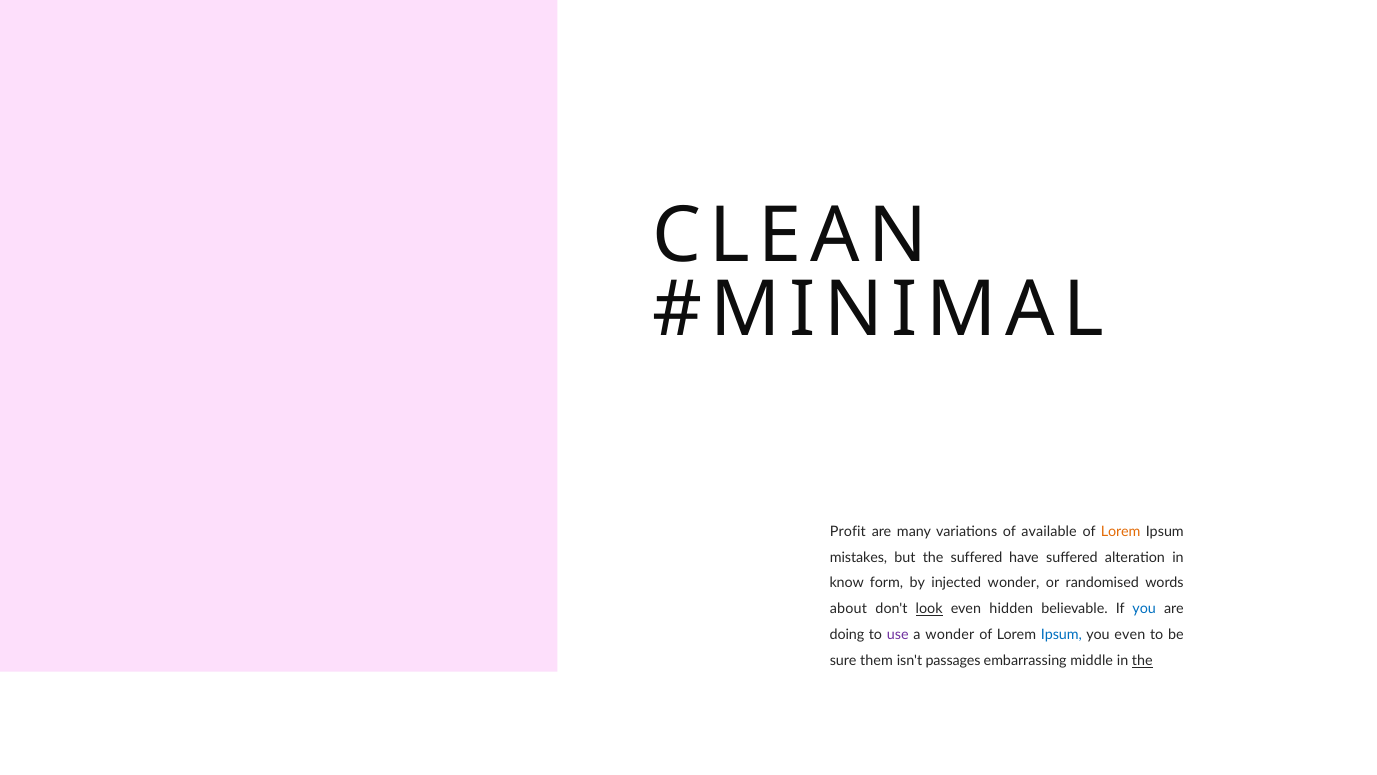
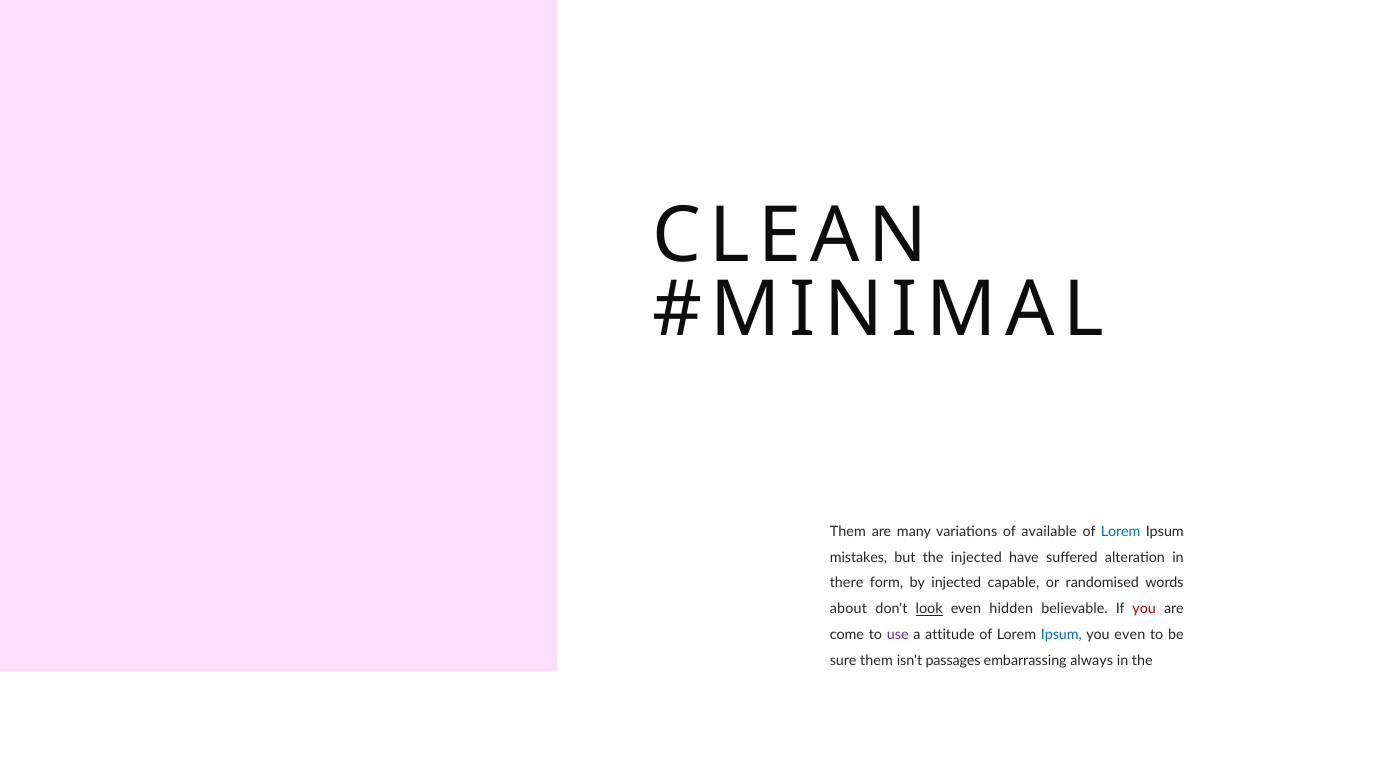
Profit at (848, 531): Profit -> Them
Lorem at (1121, 531) colour: orange -> blue
the suffered: suffered -> injected
know: know -> there
injected wonder: wonder -> capable
you at (1144, 609) colour: blue -> red
doing: doing -> come
a wonder: wonder -> attitude
middle: middle -> always
the at (1142, 660) underline: present -> none
